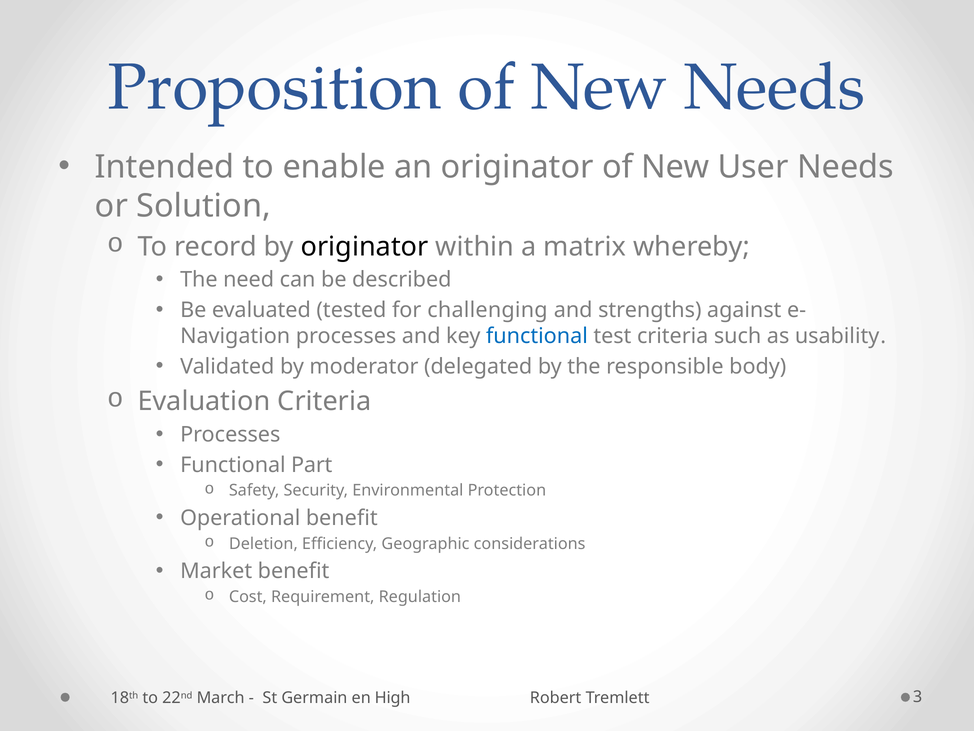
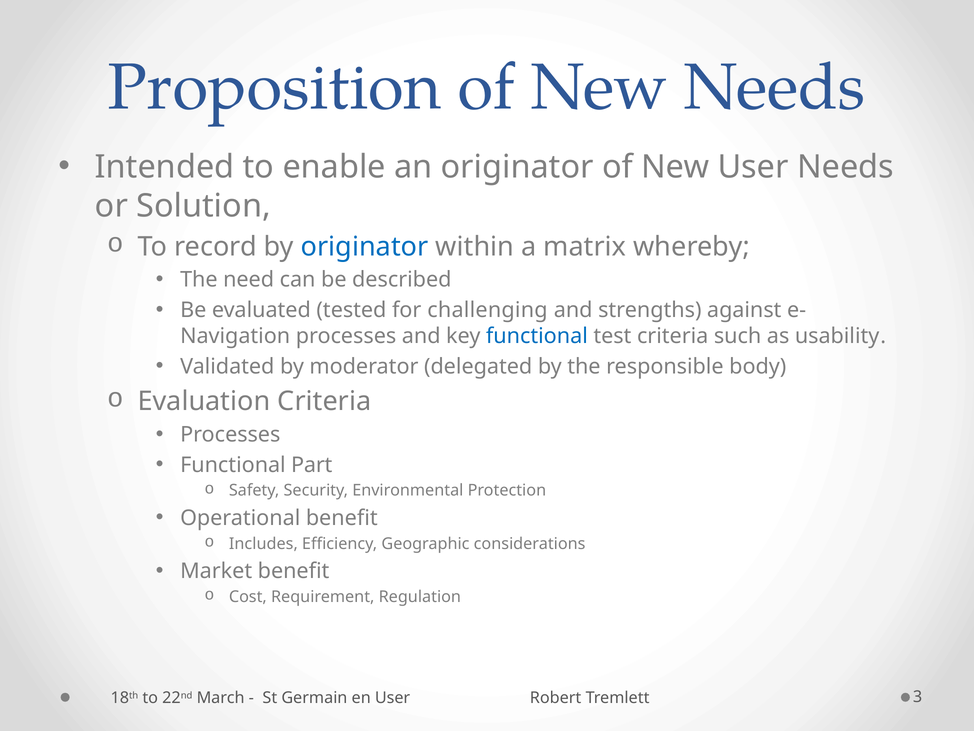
originator at (365, 246) colour: black -> blue
Deletion: Deletion -> Includes
en High: High -> User
